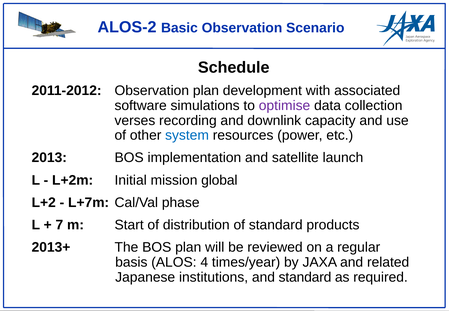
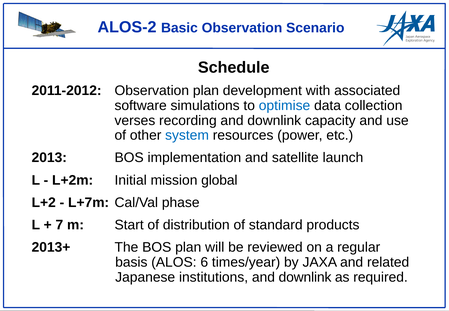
optimise colour: purple -> blue
4: 4 -> 6
institutions and standard: standard -> downlink
